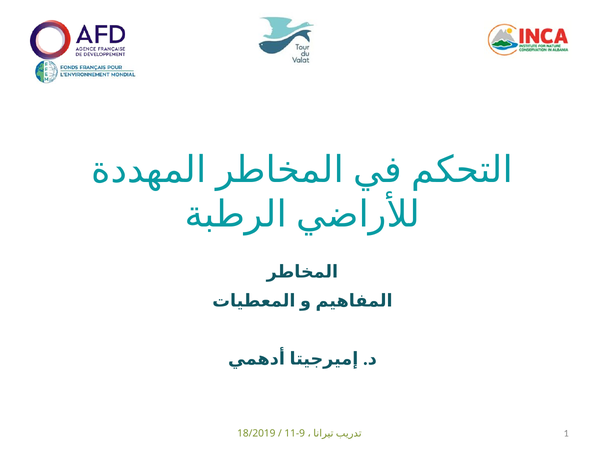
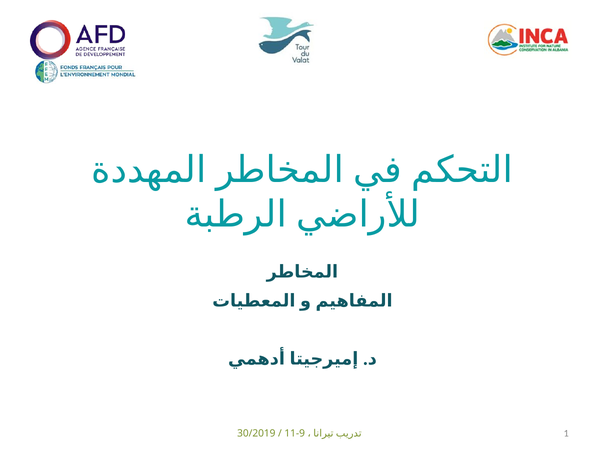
18/2019: 18/2019 -> 30/2019
